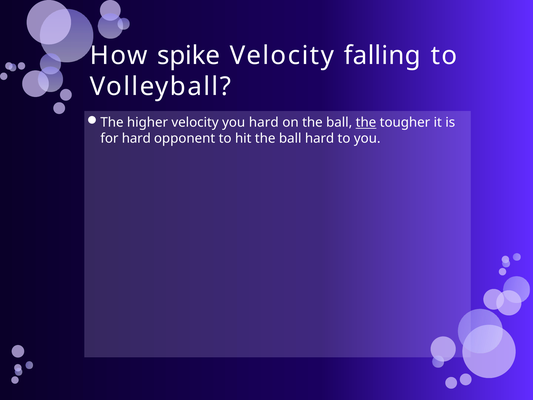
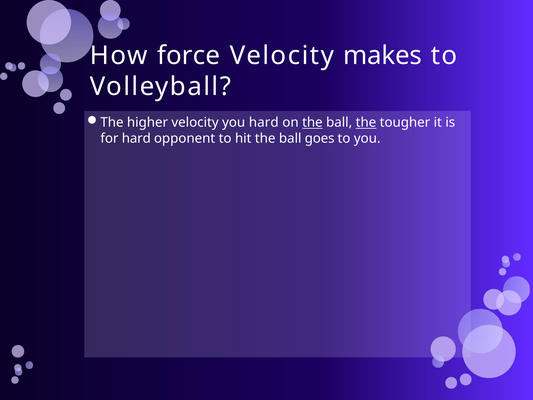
spike: spike -> force
falling: falling -> makes
the at (312, 122) underline: none -> present
ball hard: hard -> goes
